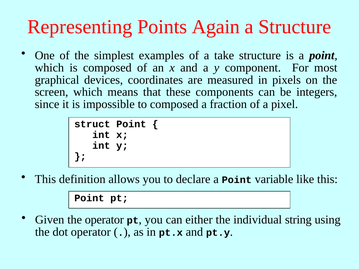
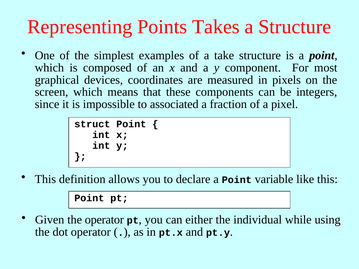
Again: Again -> Takes
to composed: composed -> associated
string: string -> while
